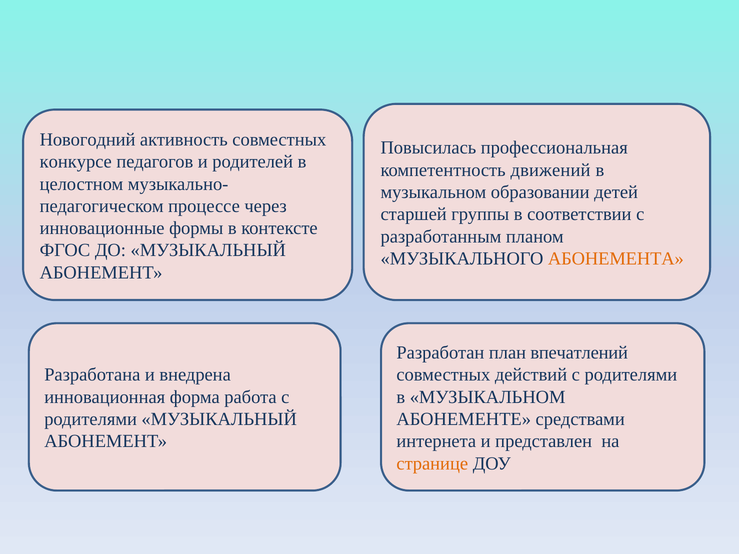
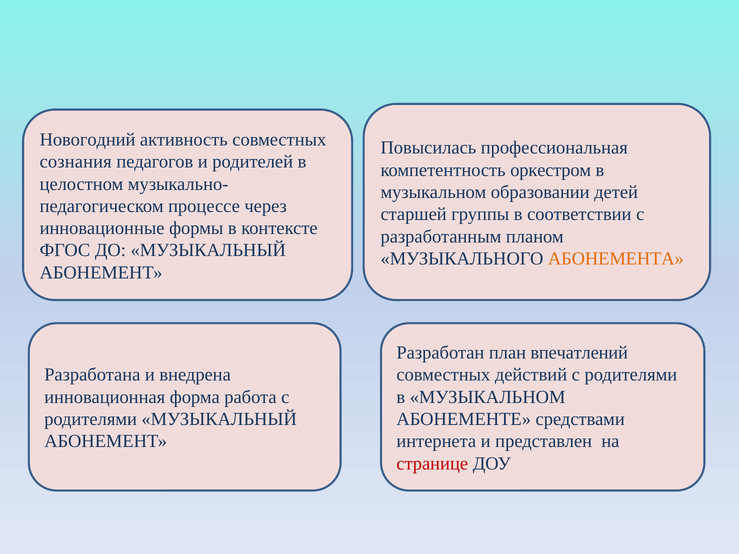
конкурсе: конкурсе -> сознания
движений: движений -> оркестром
странице colour: orange -> red
